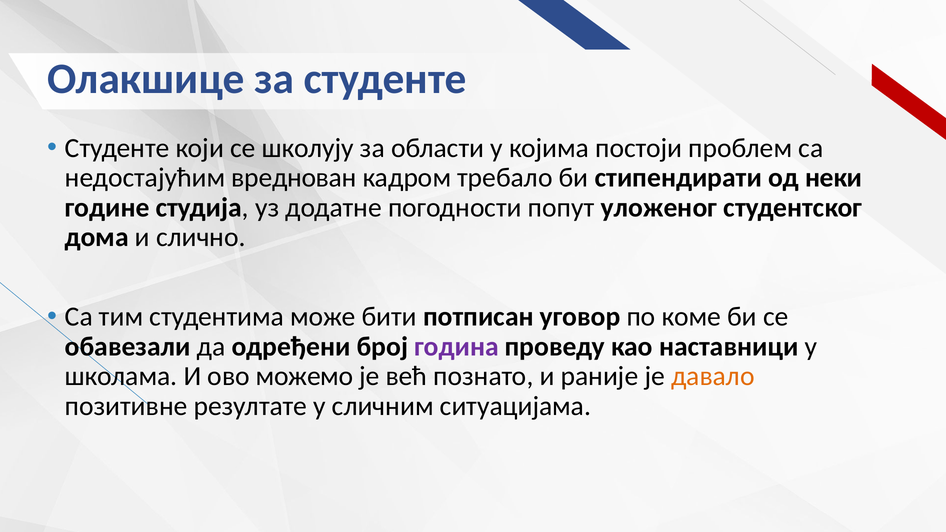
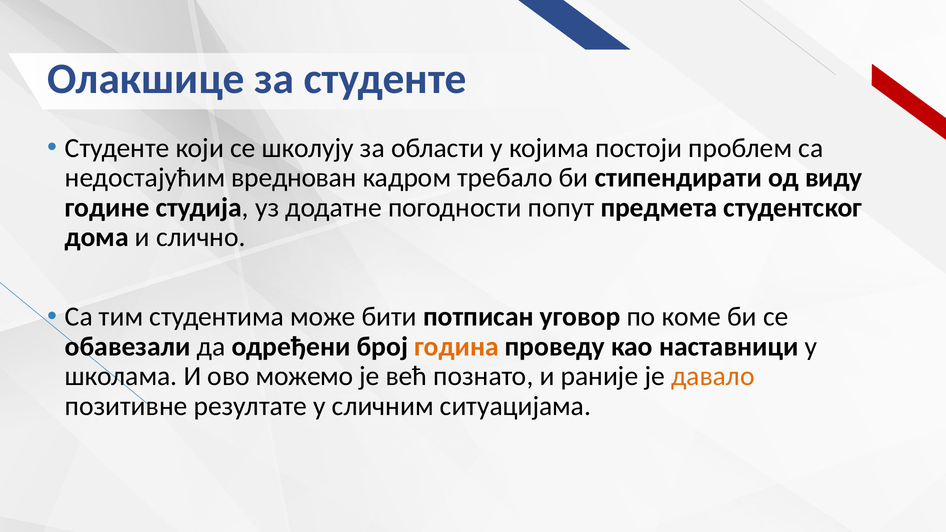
неки: неки -> виду
уложеног: уложеног -> предмета
година colour: purple -> orange
